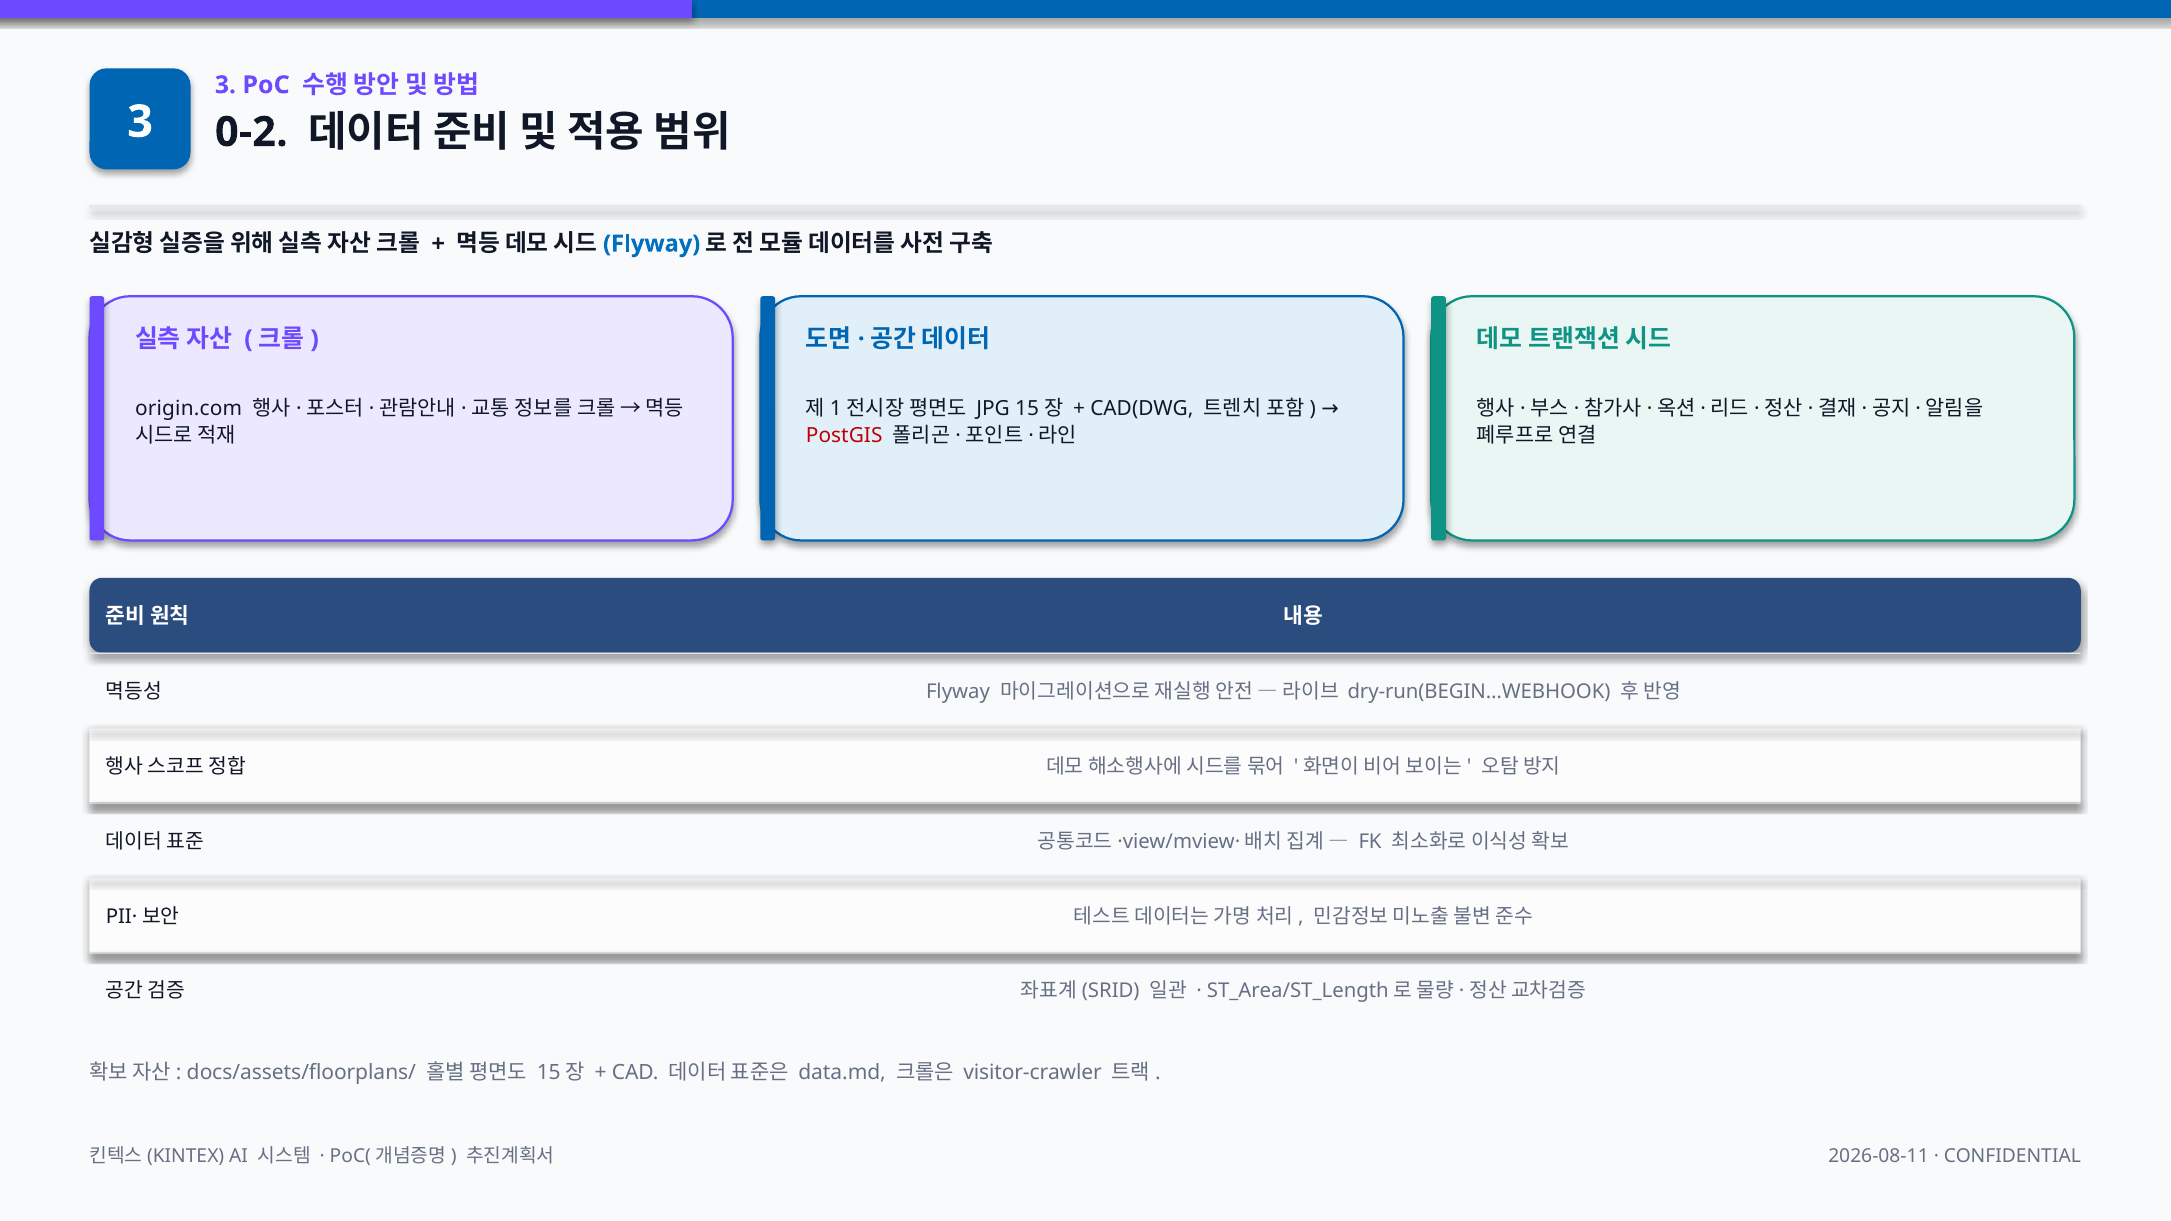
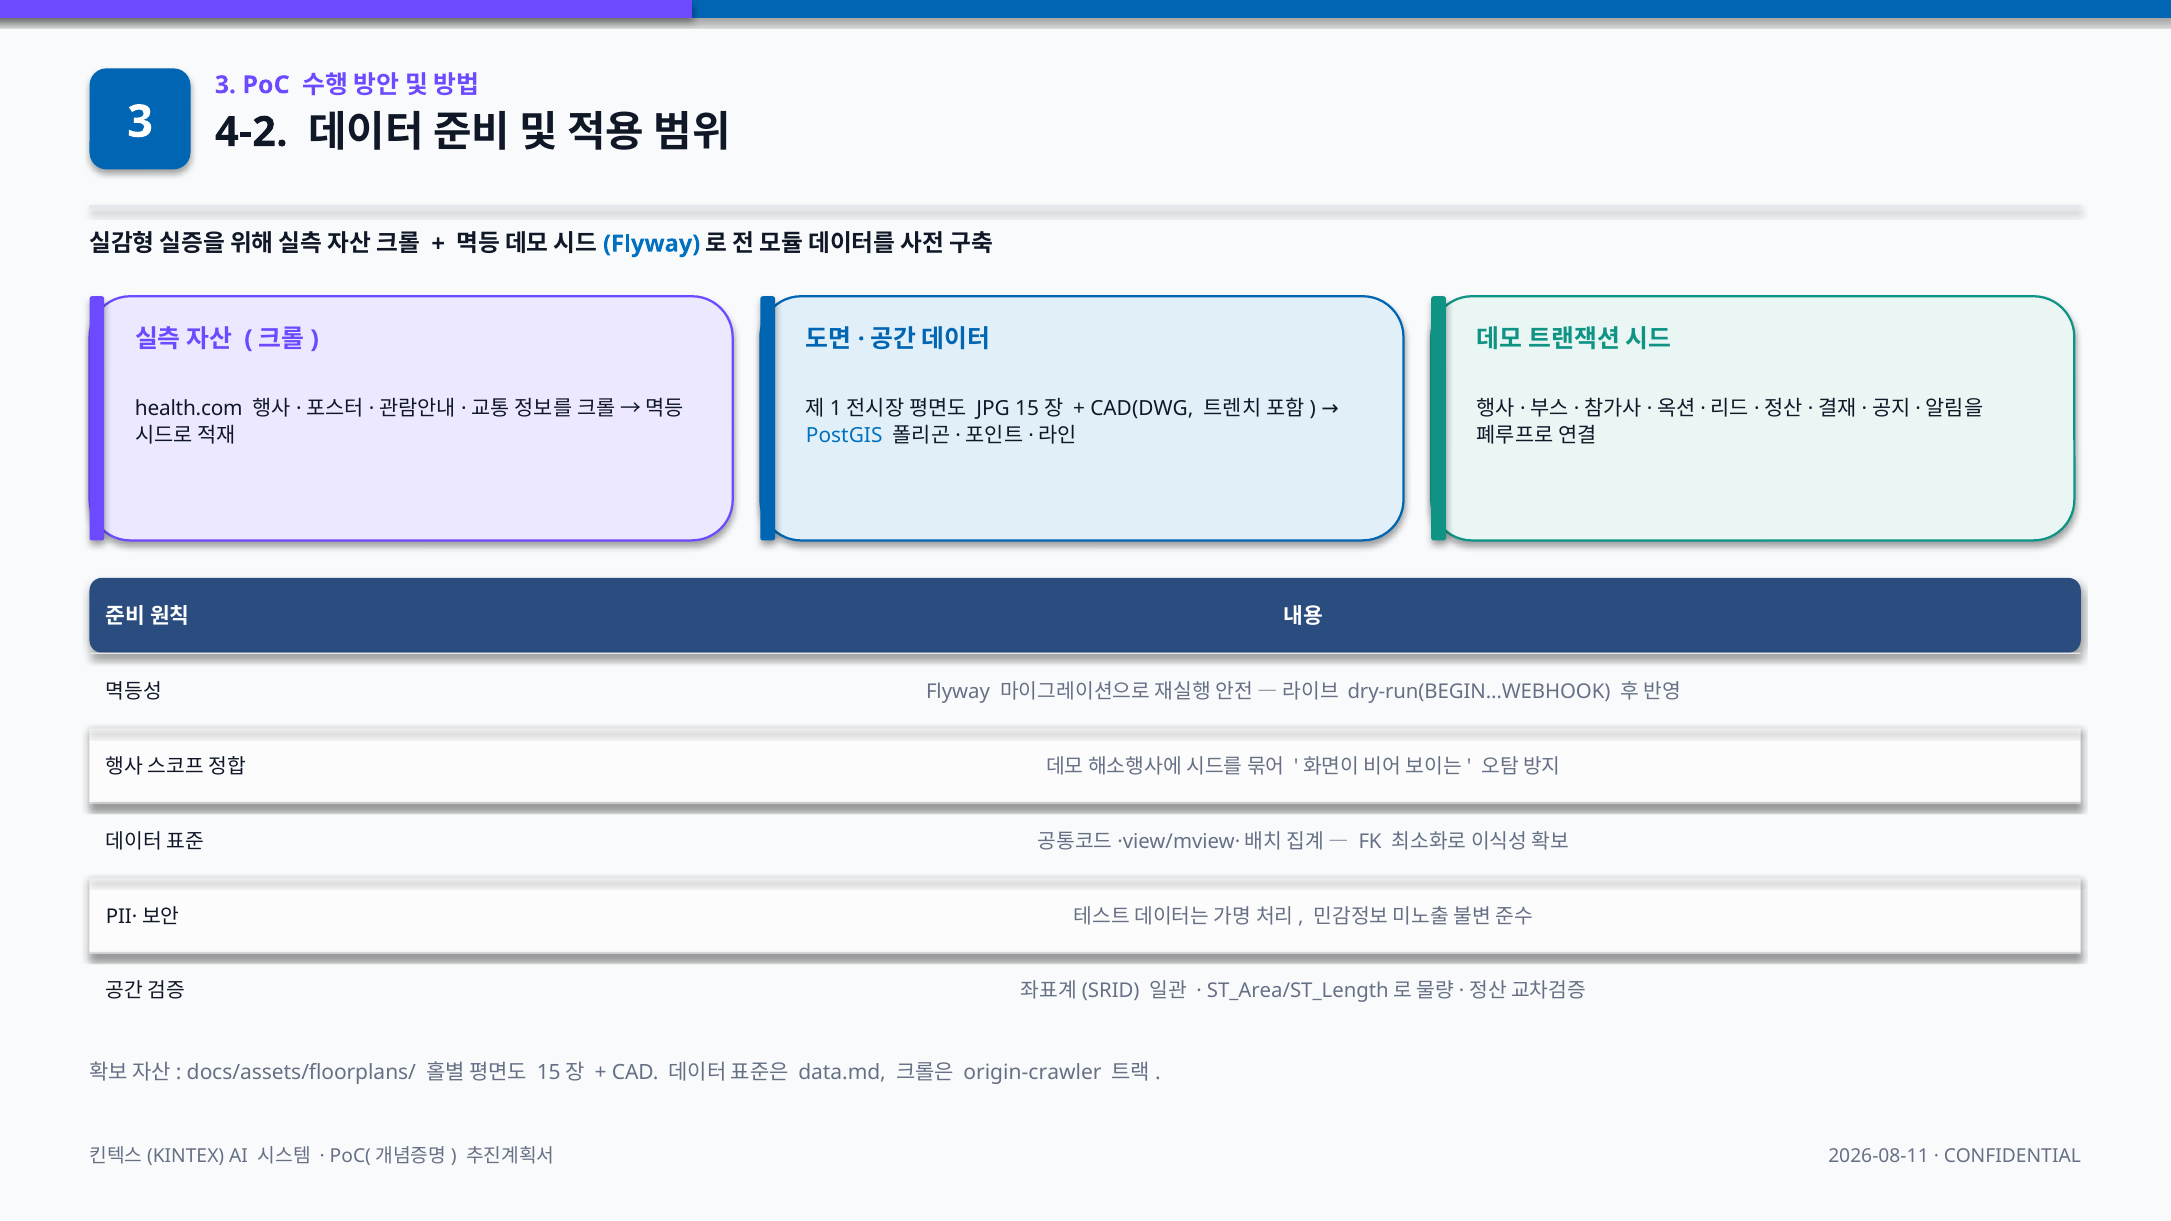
0-2: 0-2 -> 4-2
origin.com: origin.com -> health.com
PostGIS colour: red -> blue
visitor-crawler: visitor-crawler -> origin-crawler
